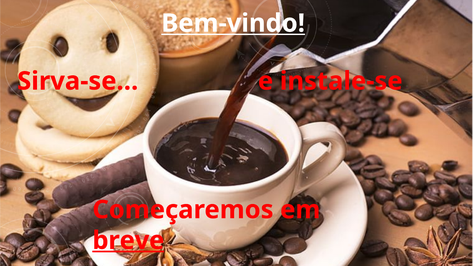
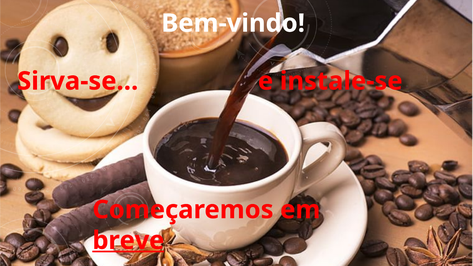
Bem-vindo underline: present -> none
